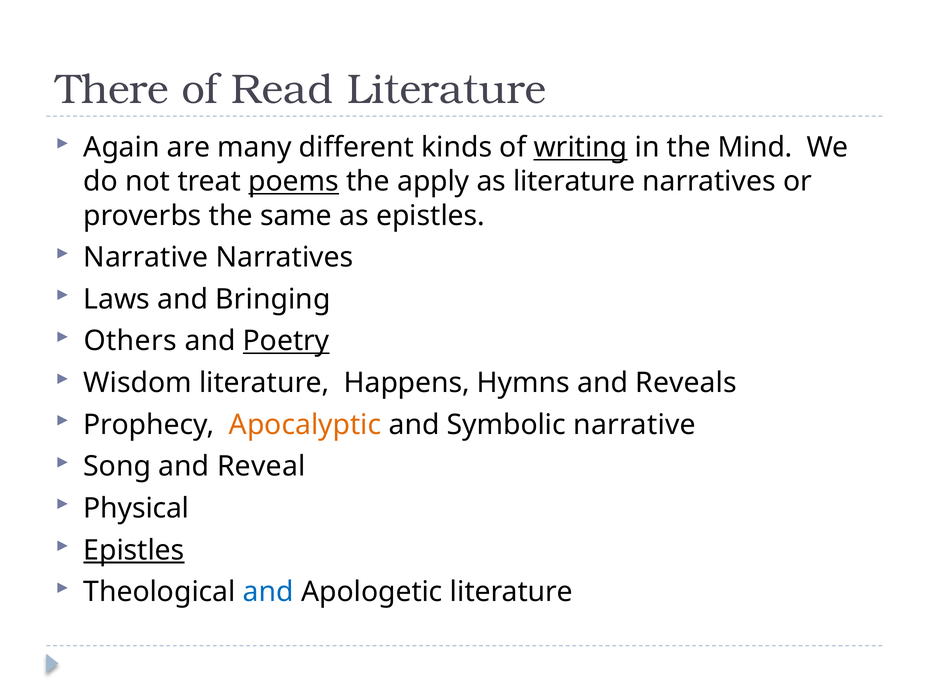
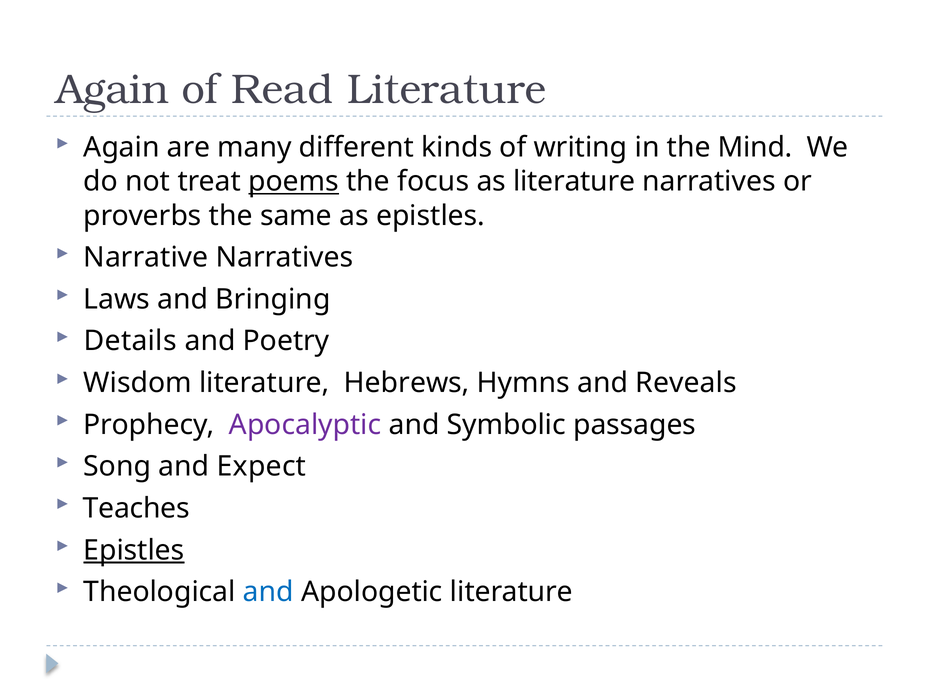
There at (112, 90): There -> Again
writing underline: present -> none
apply: apply -> focus
Others: Others -> Details
Poetry underline: present -> none
Happens: Happens -> Hebrews
Apocalyptic colour: orange -> purple
Symbolic narrative: narrative -> passages
Reveal: Reveal -> Expect
Physical: Physical -> Teaches
